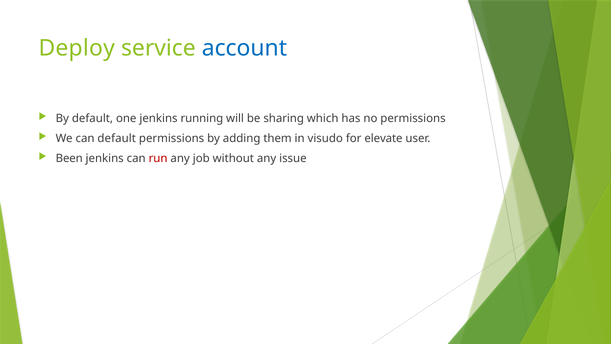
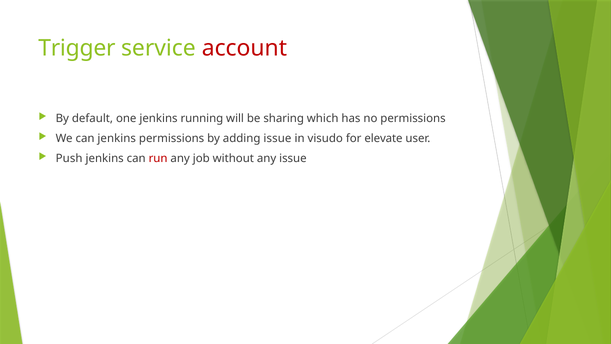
Deploy: Deploy -> Trigger
account colour: blue -> red
can default: default -> jenkins
adding them: them -> issue
Been: Been -> Push
